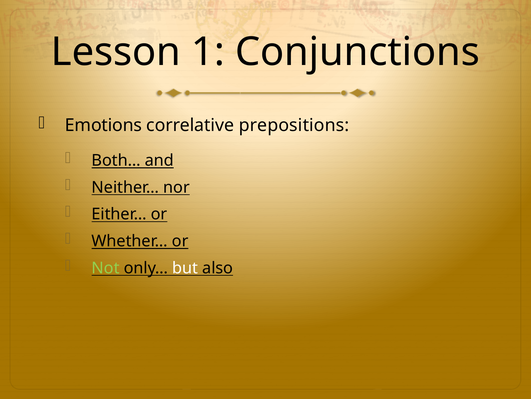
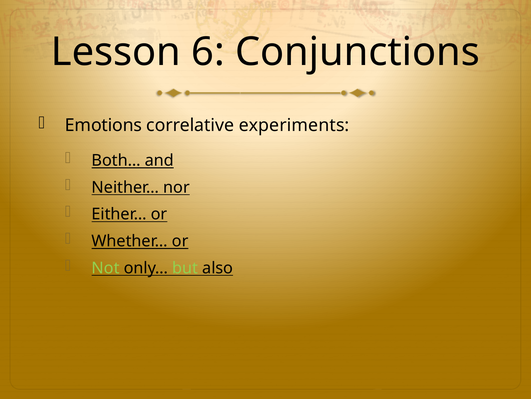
1: 1 -> 6
prepositions: prepositions -> experiments
but colour: white -> light green
